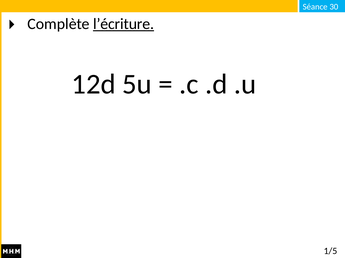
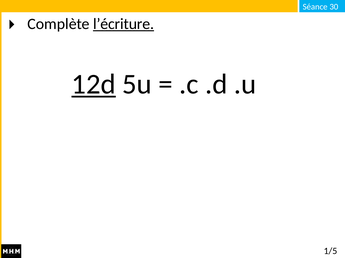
12d underline: none -> present
